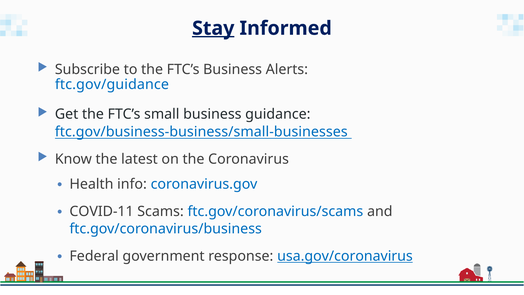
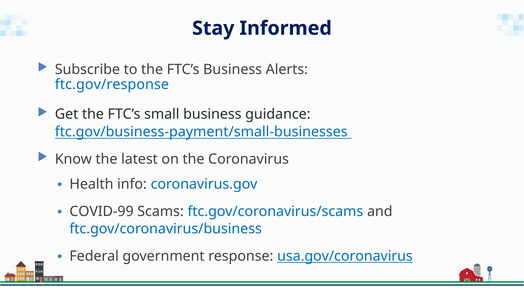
Stay underline: present -> none
ftc.gov/guidance: ftc.gov/guidance -> ftc.gov/response
ftc.gov/business-business/small-businesses: ftc.gov/business-business/small-businesses -> ftc.gov/business-payment/small-businesses
COVID-11: COVID-11 -> COVID-99
